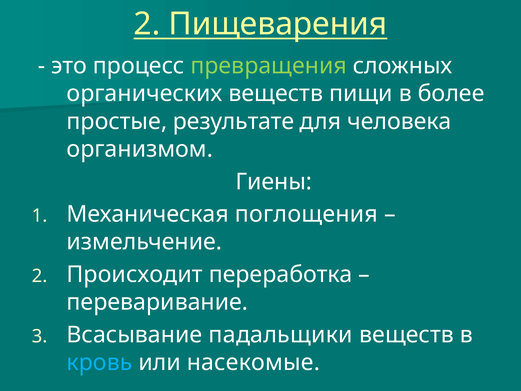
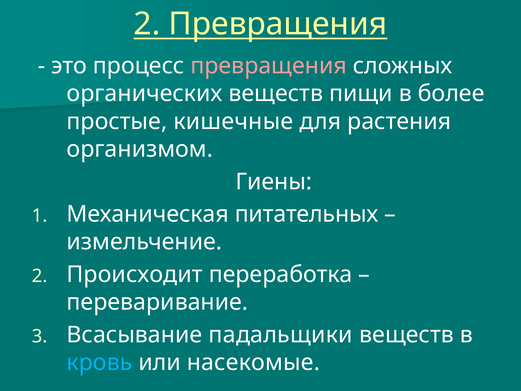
2 Пищеварения: Пищеварения -> Превращения
превращения at (269, 66) colour: light green -> pink
результате: результате -> кишечные
человека: человека -> растения
поглощения: поглощения -> питательных
